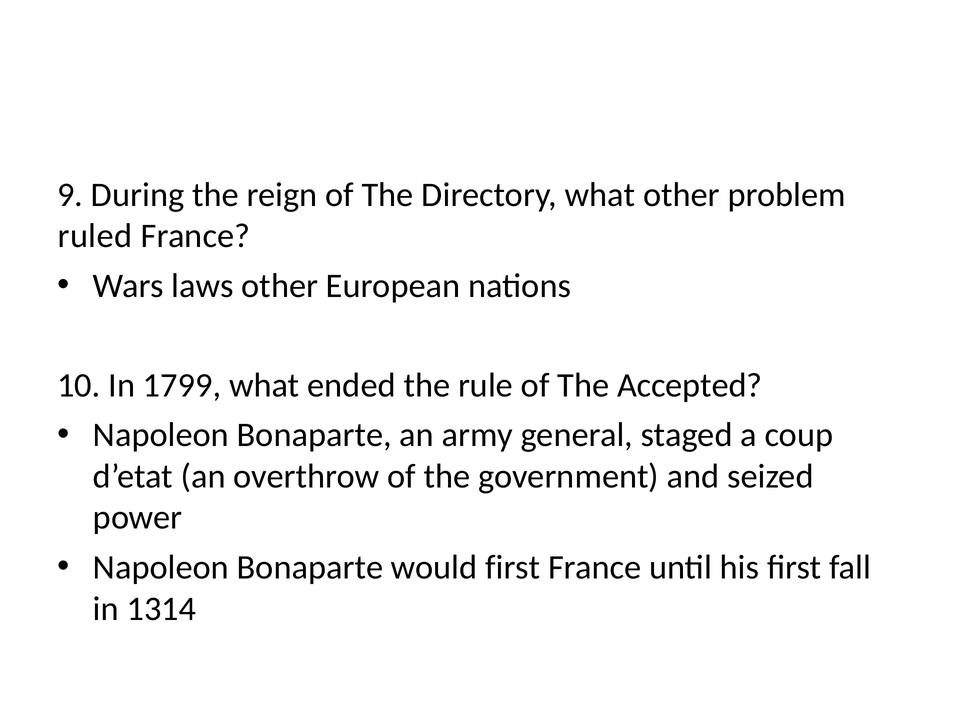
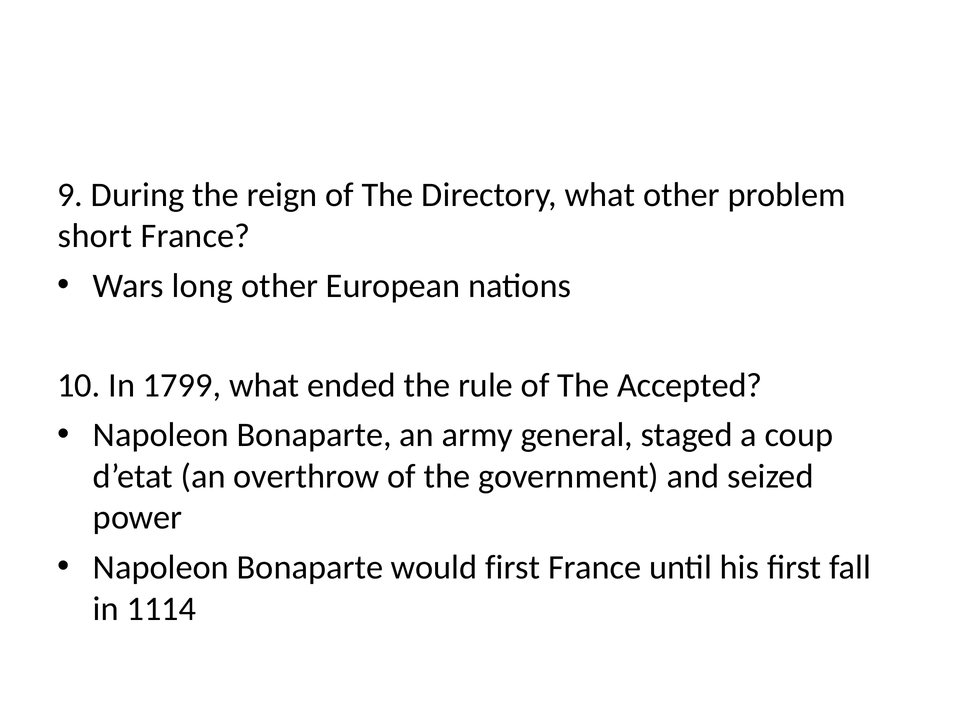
ruled: ruled -> short
laws: laws -> long
1314: 1314 -> 1114
